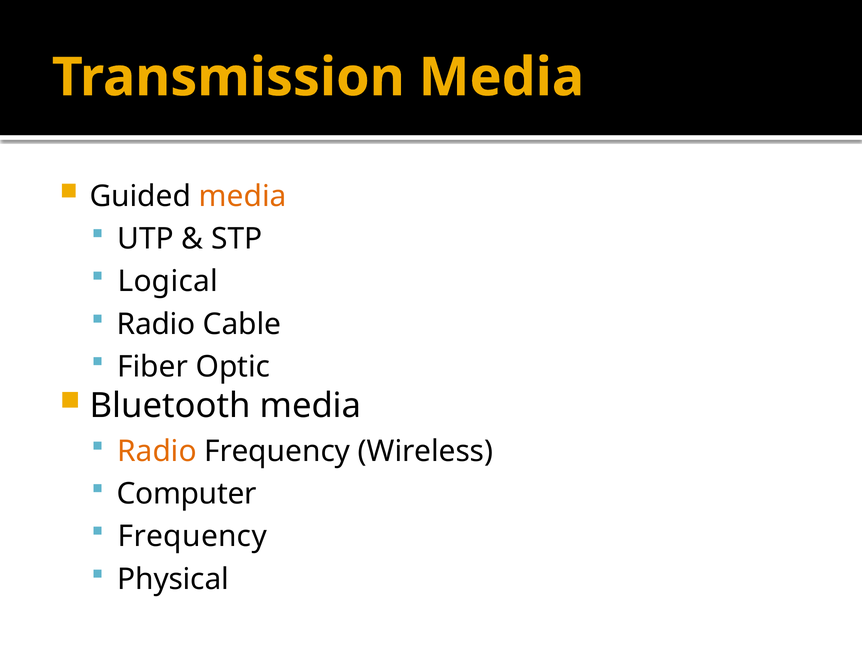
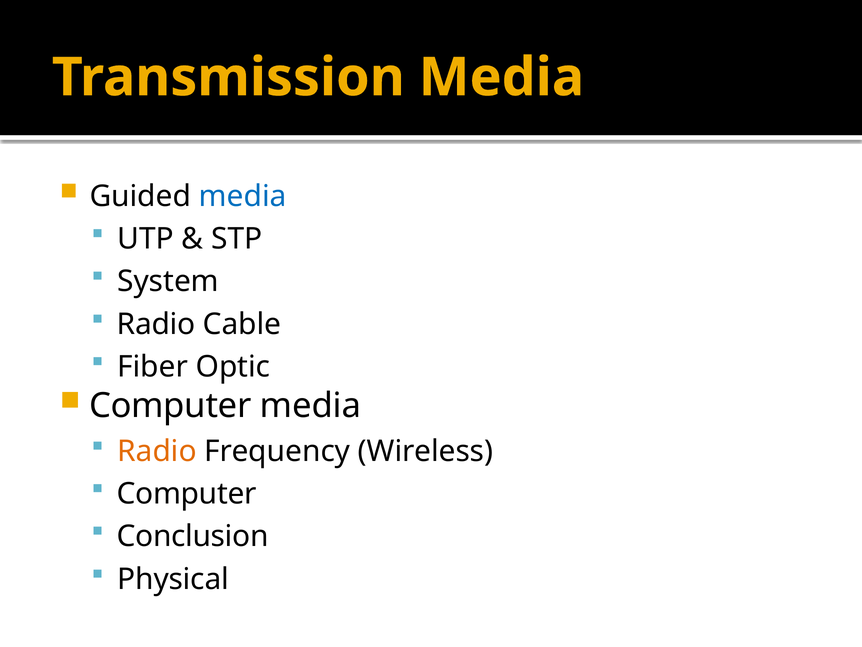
media at (243, 196) colour: orange -> blue
Logical: Logical -> System
Bluetooth at (170, 406): Bluetooth -> Computer
Frequency at (192, 536): Frequency -> Conclusion
